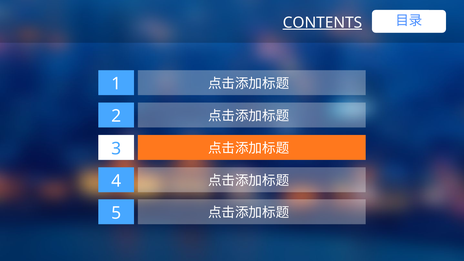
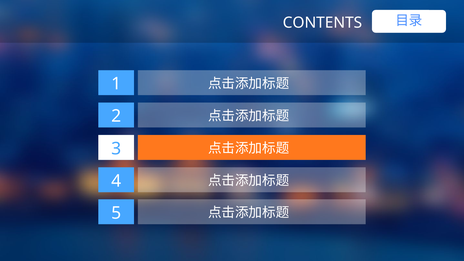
CONTENTS underline: present -> none
